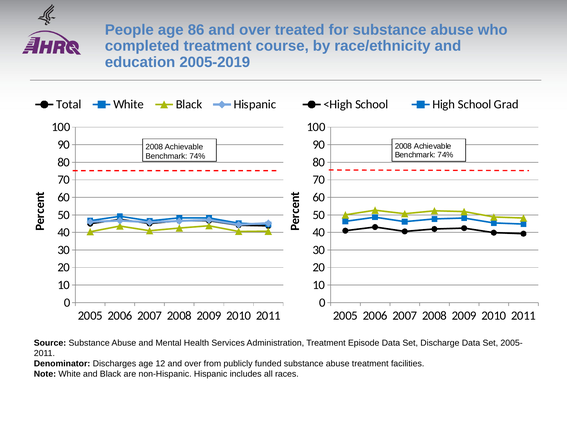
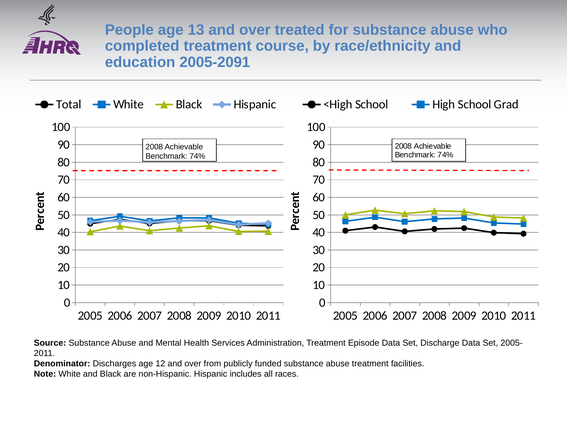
86: 86 -> 13
2005-2019: 2005-2019 -> 2005-2091
